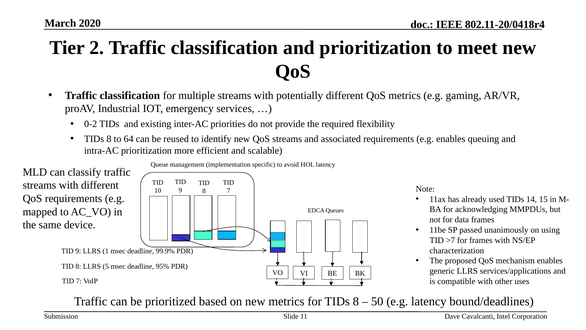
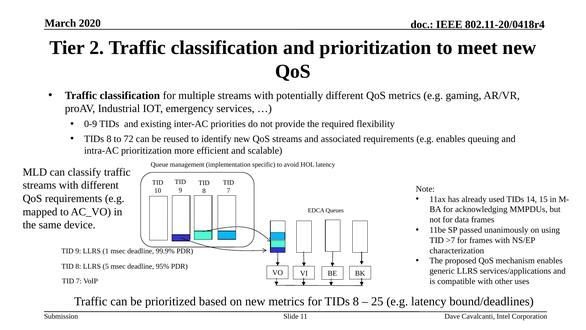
0-2: 0-2 -> 0-9
64: 64 -> 72
50: 50 -> 25
